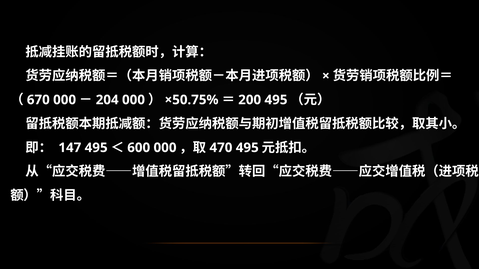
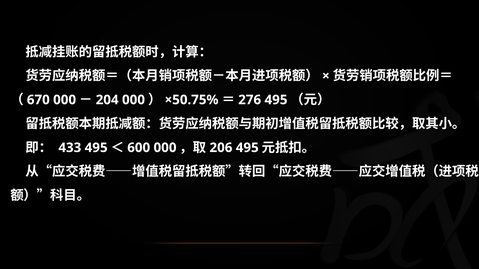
200: 200 -> 276
147: 147 -> 433
470: 470 -> 206
